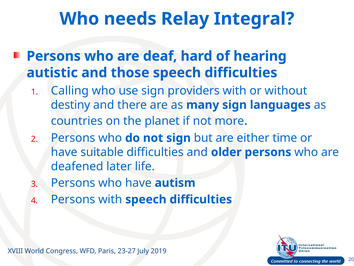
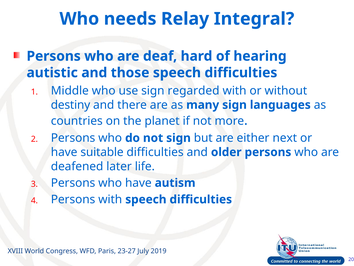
Calling: Calling -> Middle
providers: providers -> regarded
time: time -> next
